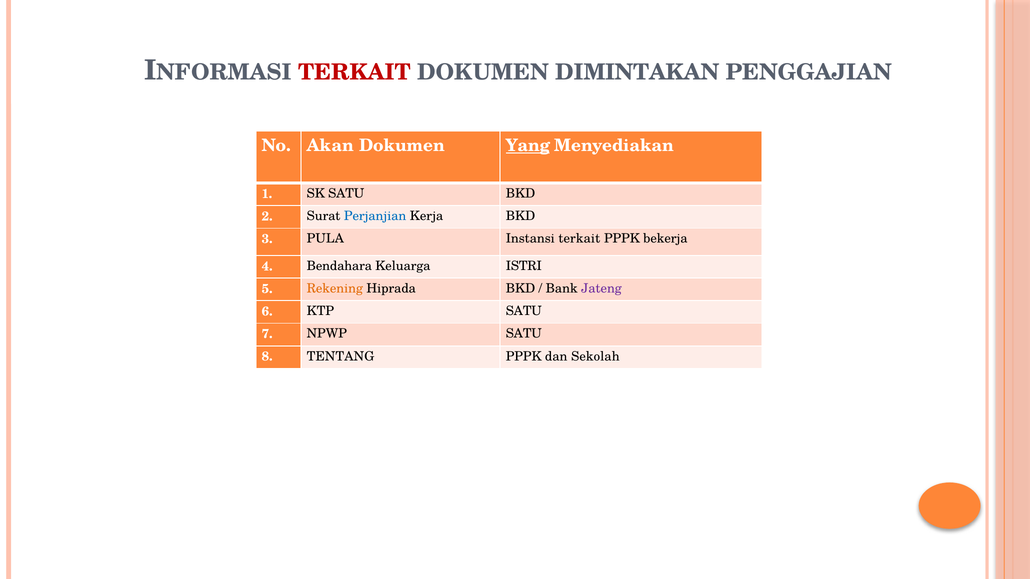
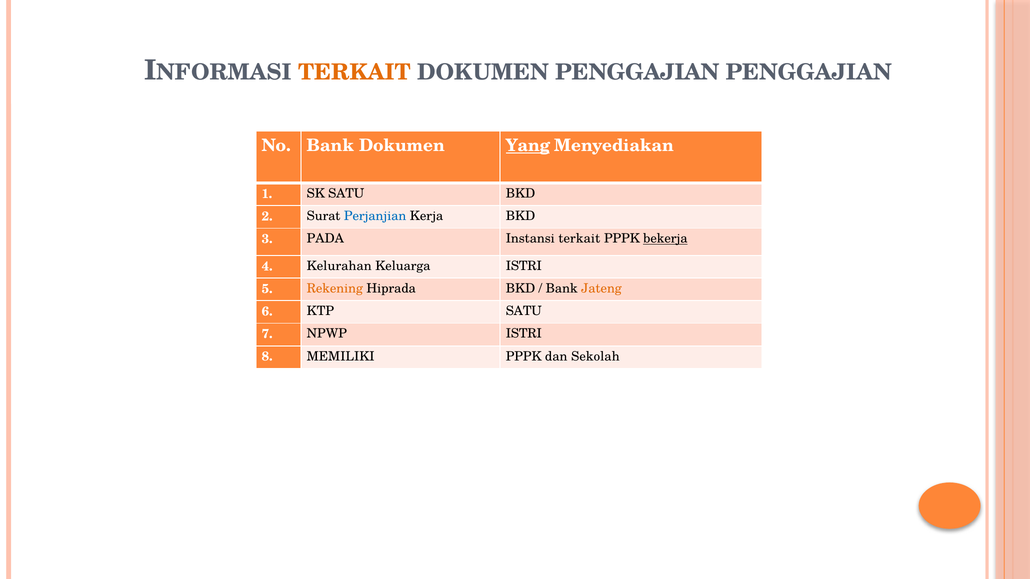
TERKAIT at (354, 72) colour: red -> orange
DOKUMEN DIMINTAKAN: DIMINTAKAN -> PENGGAJIAN
No Akan: Akan -> Bank
PULA: PULA -> PADA
bekerja underline: none -> present
Bendahara: Bendahara -> Kelurahan
Jateng colour: purple -> orange
NPWP SATU: SATU -> ISTRI
TENTANG: TENTANG -> MEMILIKI
